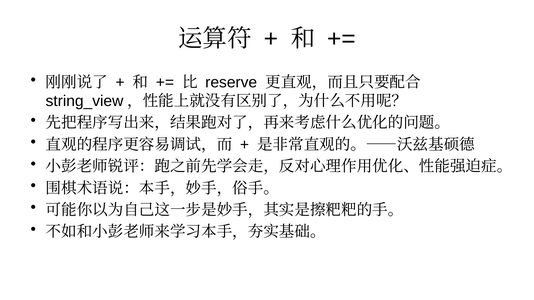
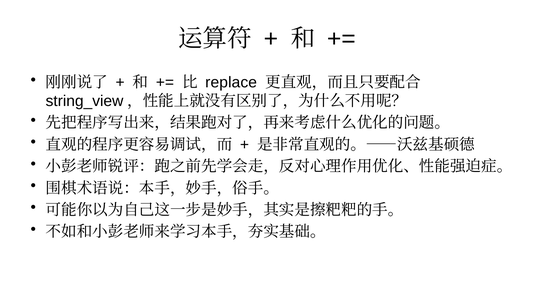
reserve: reserve -> replace
